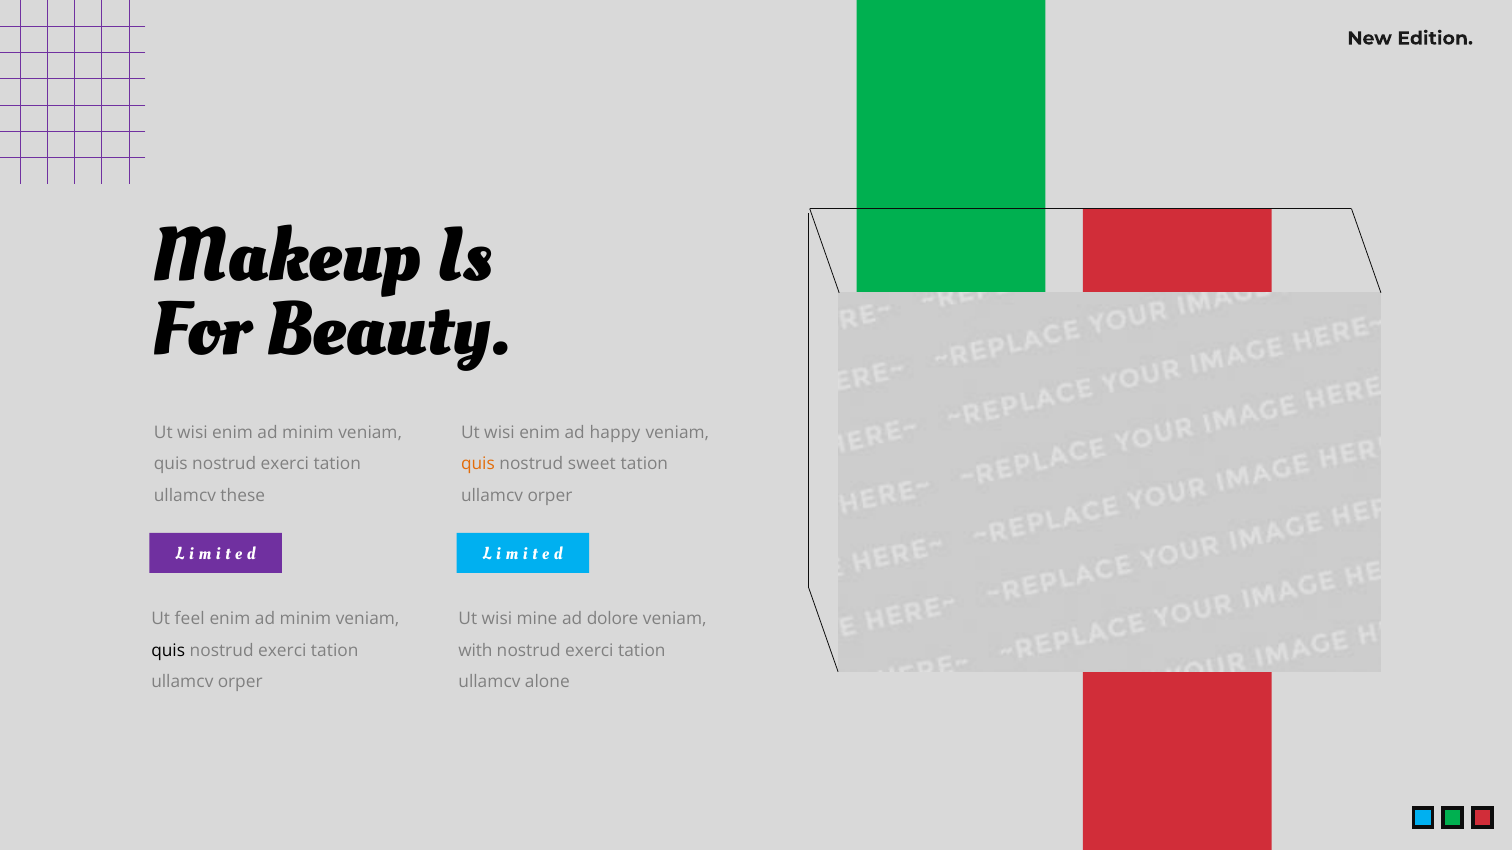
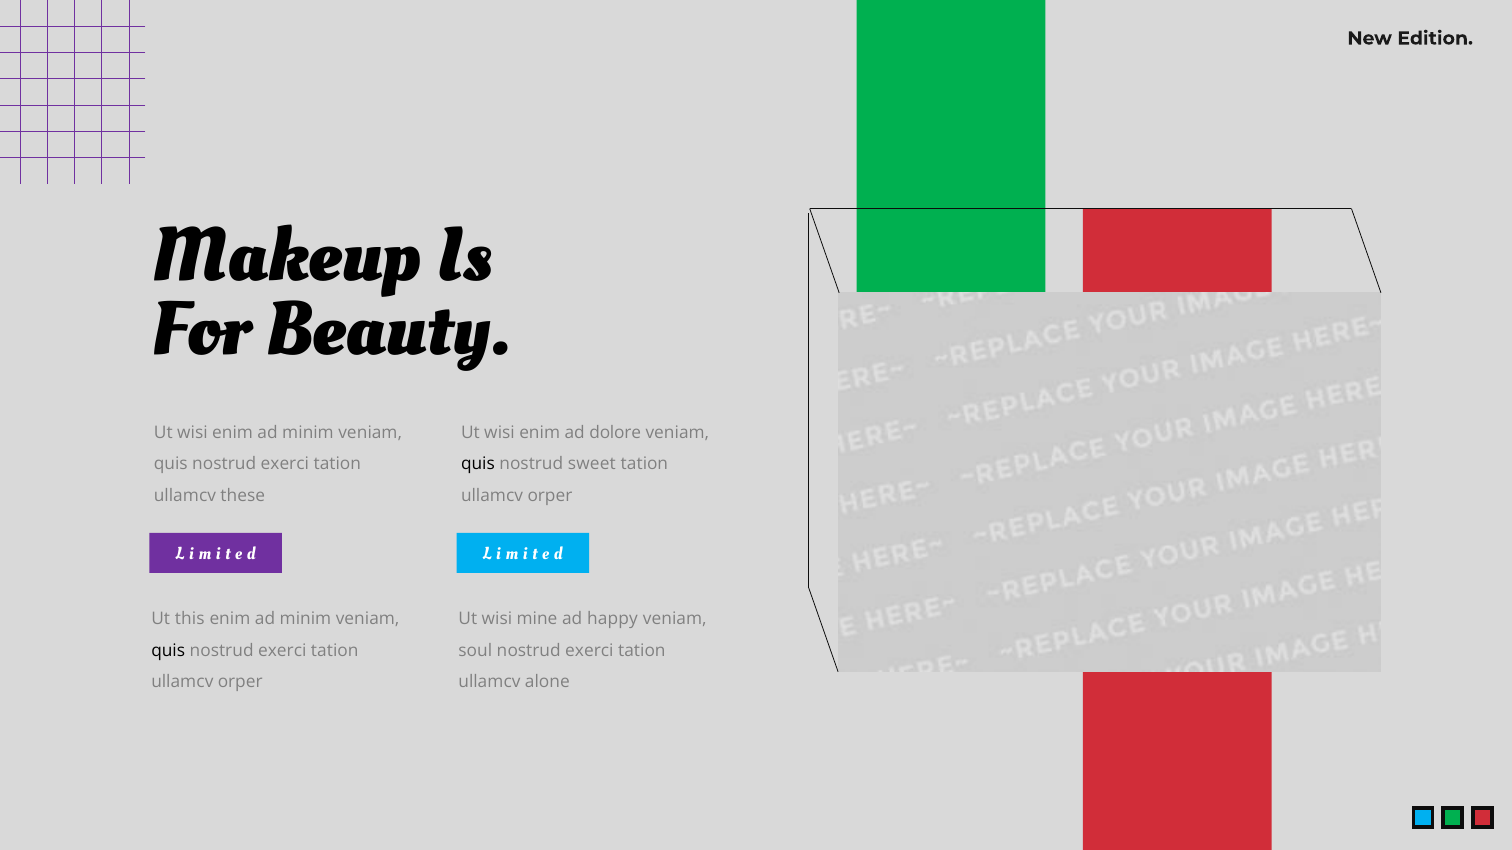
happy: happy -> dolore
quis at (478, 464) colour: orange -> black
feel: feel -> this
dolore: dolore -> happy
with: with -> soul
